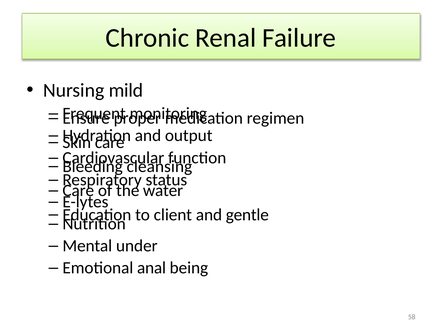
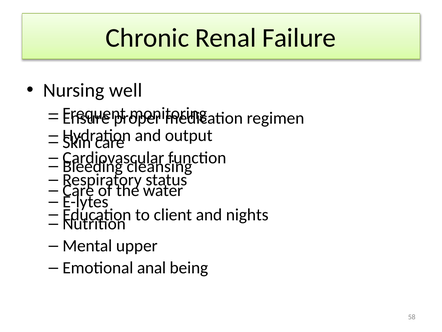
mild: mild -> well
gentle: gentle -> nights
under: under -> upper
